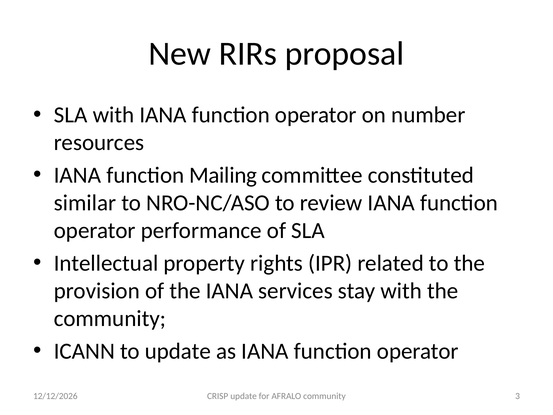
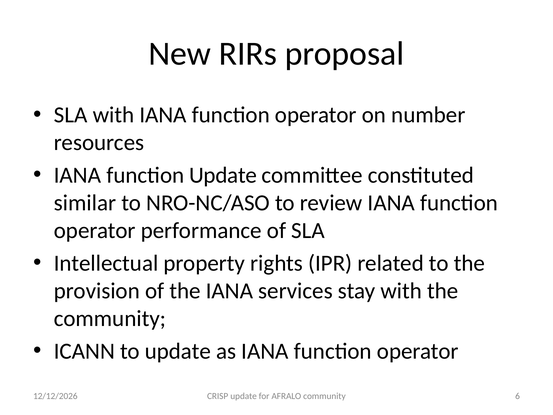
function Mailing: Mailing -> Update
3: 3 -> 6
